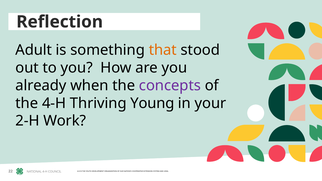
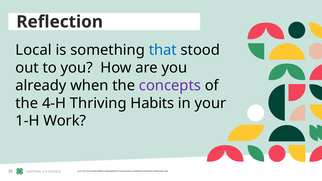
Adult: Adult -> Local
that colour: orange -> blue
Young: Young -> Habits
2-H: 2-H -> 1-H
